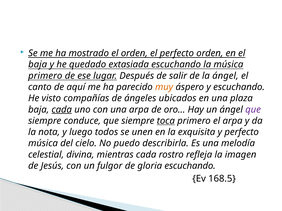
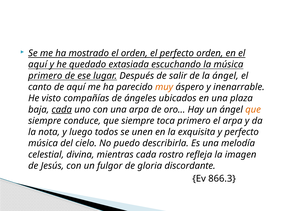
baja at (38, 65): baja -> aquí
y escuchando: escuchando -> inenarrable
que at (253, 110) colour: purple -> orange
toca underline: present -> none
gloria escuchando: escuchando -> discordante
168.5: 168.5 -> 866.3
